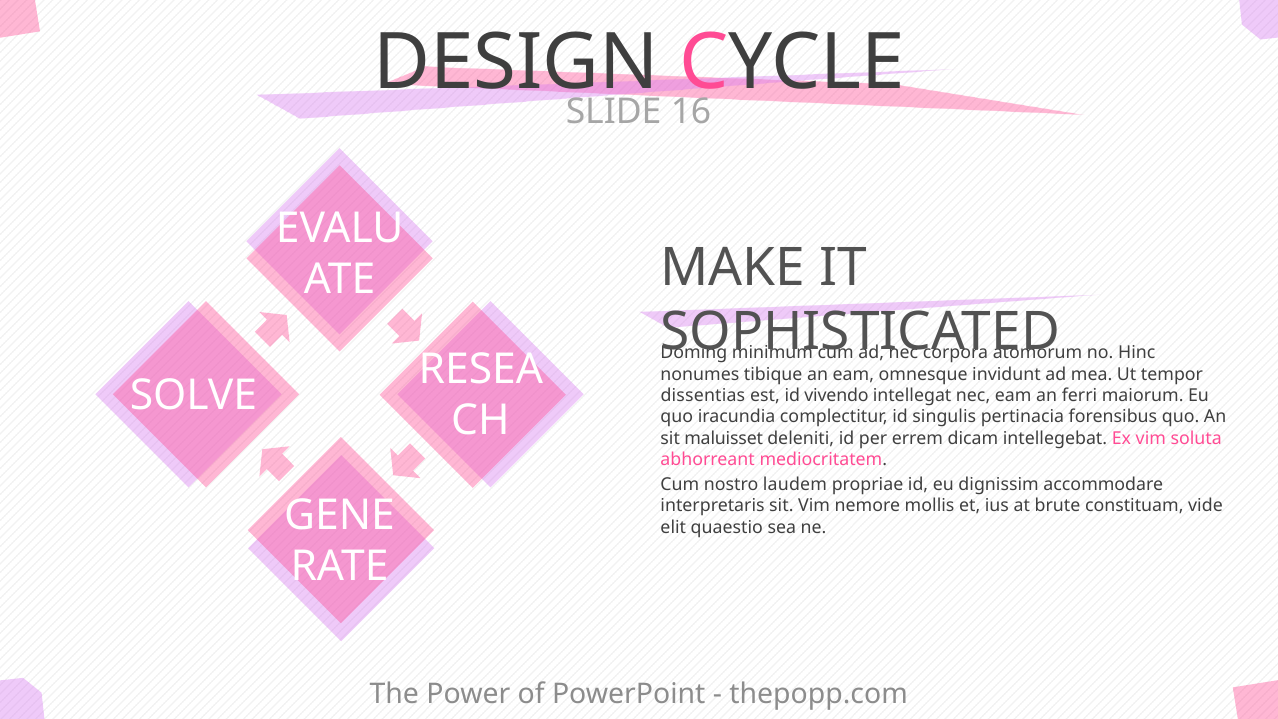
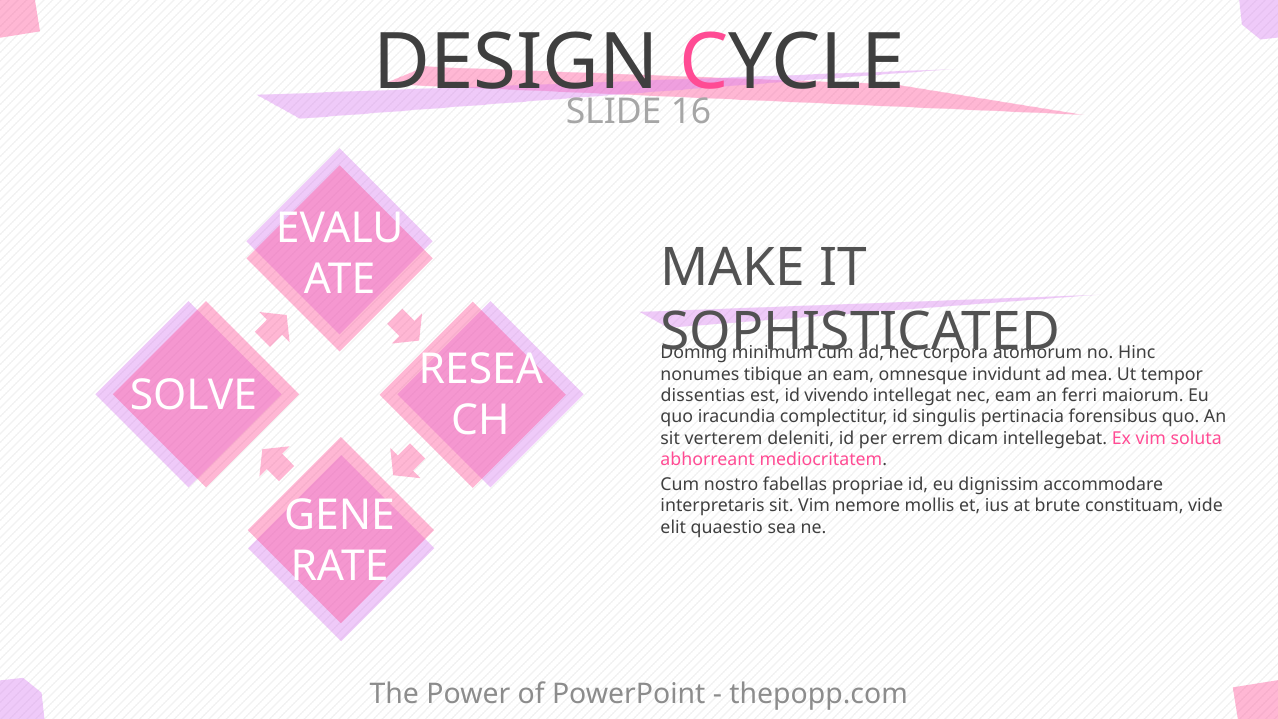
maluisset: maluisset -> verterem
laudem: laudem -> fabellas
